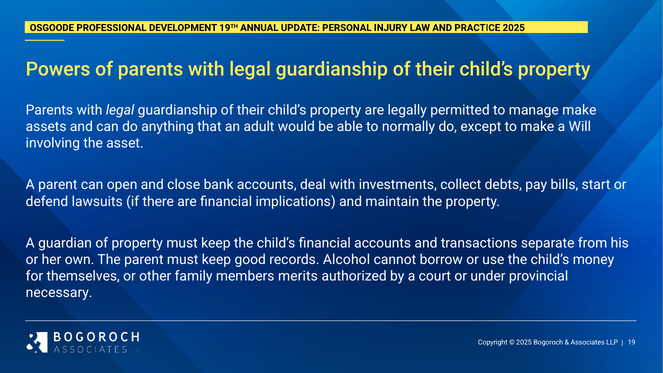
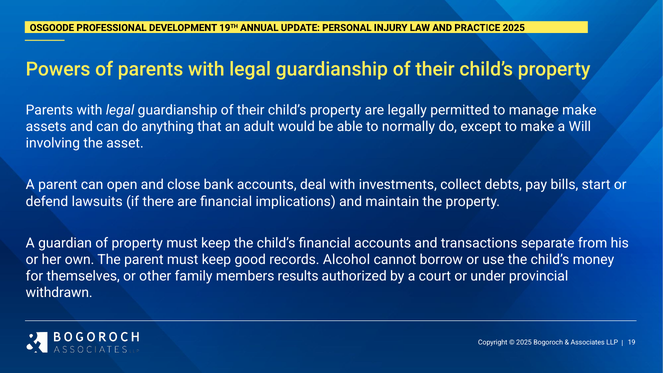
merits: merits -> results
necessary: necessary -> withdrawn
